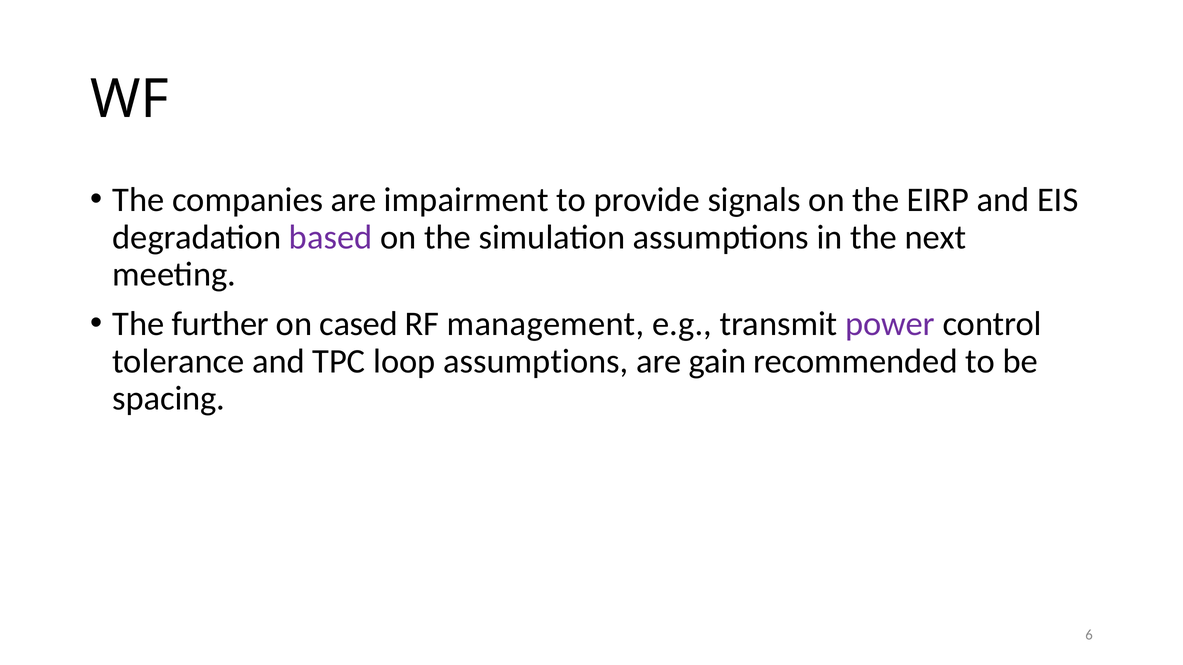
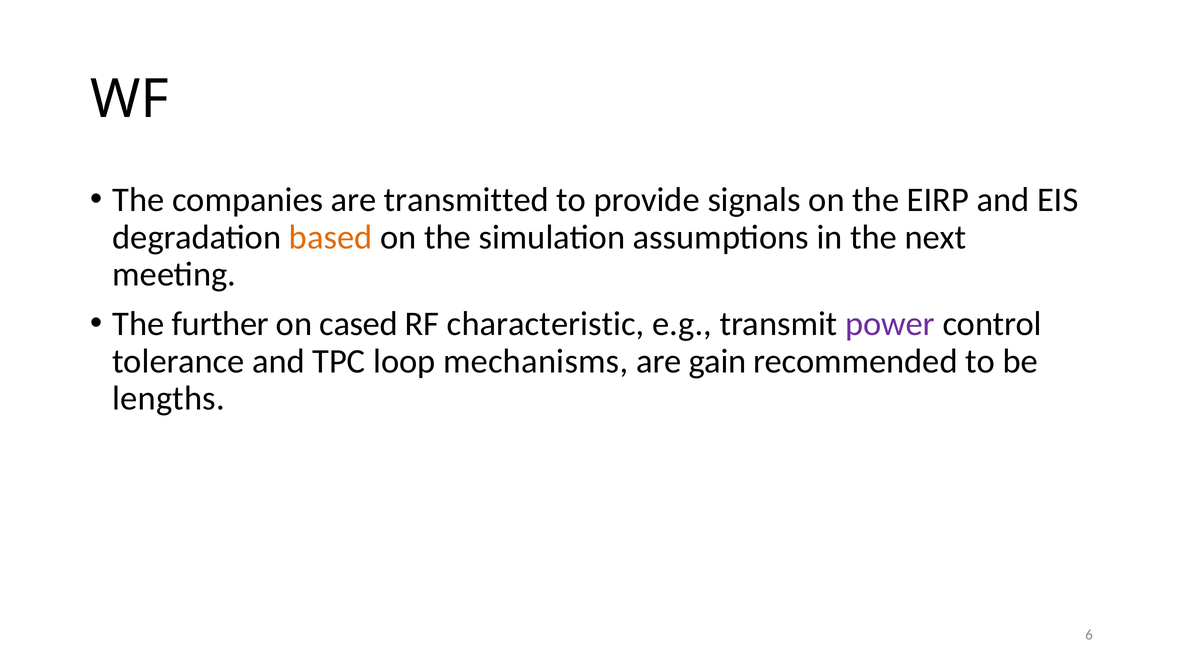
impairment: impairment -> transmitted
based colour: purple -> orange
management: management -> characteristic
loop assumptions: assumptions -> mechanisms
spacing: spacing -> lengths
